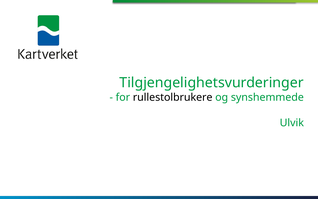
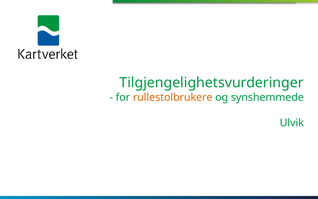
rullestolbrukere colour: black -> orange
